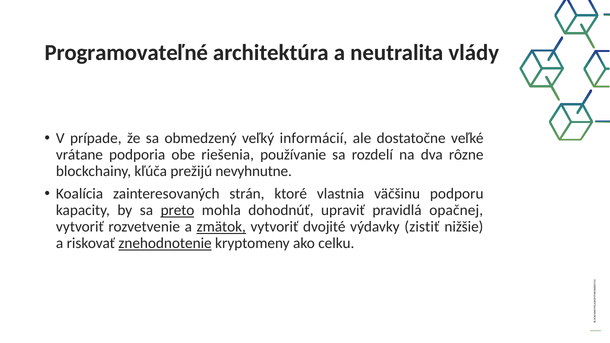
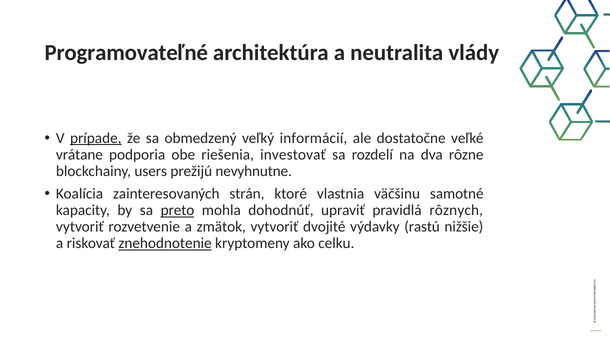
prípade underline: none -> present
používanie: používanie -> investovať
kľúča: kľúča -> users
podporu: podporu -> samotné
opačnej: opačnej -> rôznych
zmätok underline: present -> none
zistiť: zistiť -> rastú
